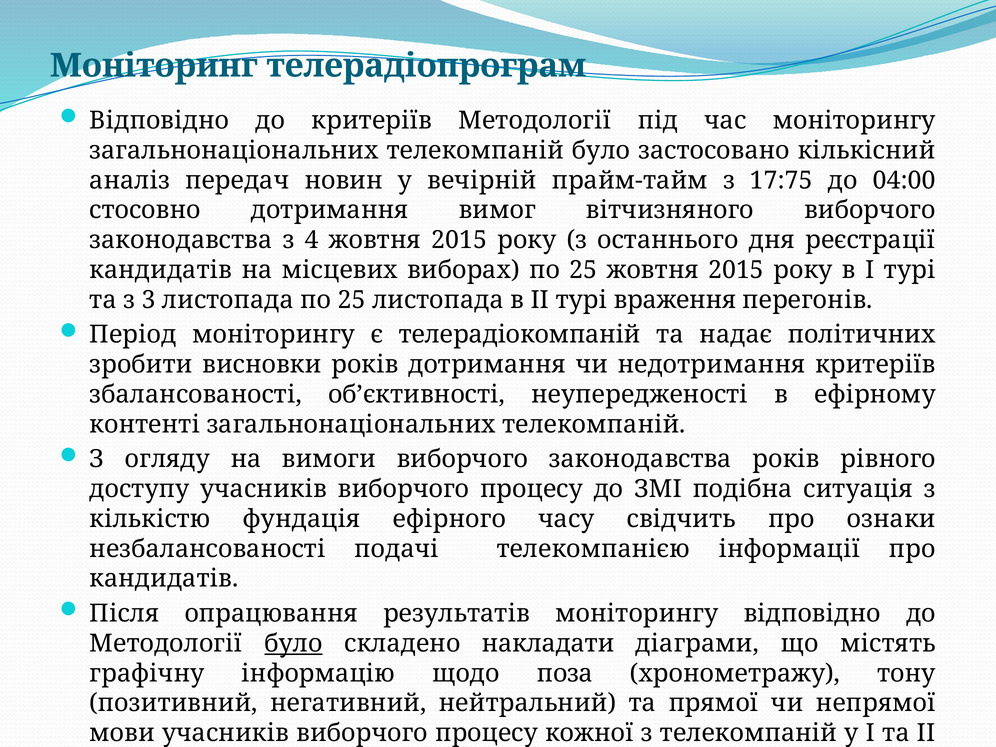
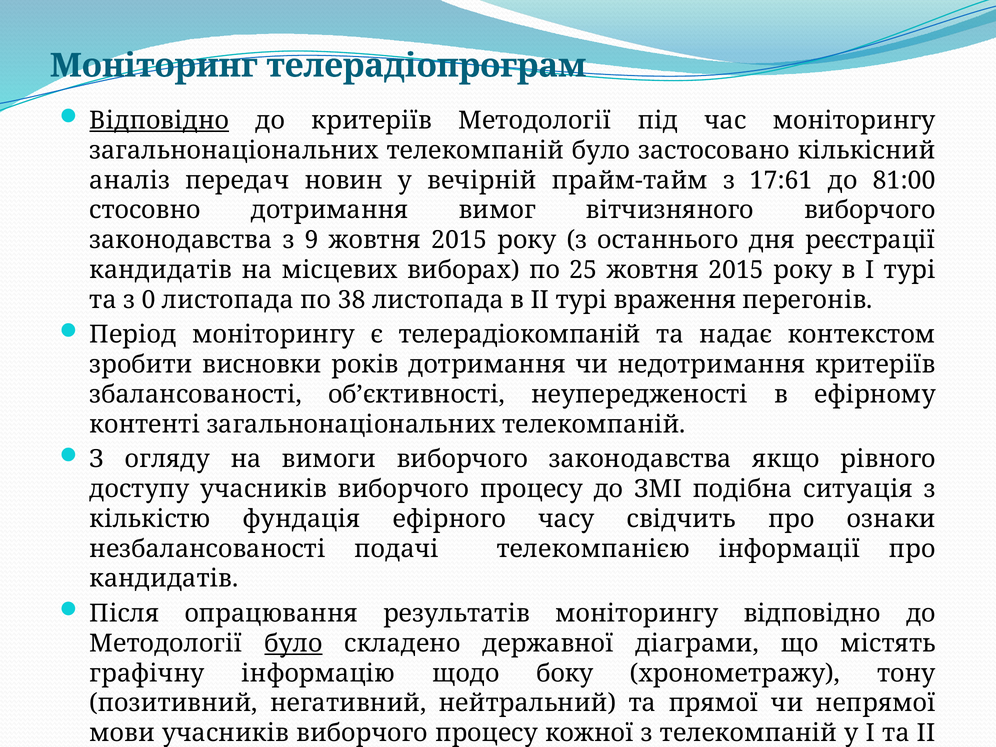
Відповідно at (159, 121) underline: none -> present
17:75: 17:75 -> 17:61
04:00: 04:00 -> 81:00
4: 4 -> 9
3: 3 -> 0
листопада по 25: 25 -> 38
політичних: політичних -> контекстом
законодавства років: років -> якщо
накладати: накладати -> державної
поза: поза -> боку
